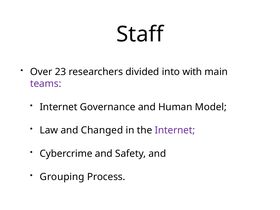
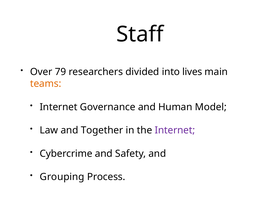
23: 23 -> 79
with: with -> lives
teams colour: purple -> orange
Changed: Changed -> Together
